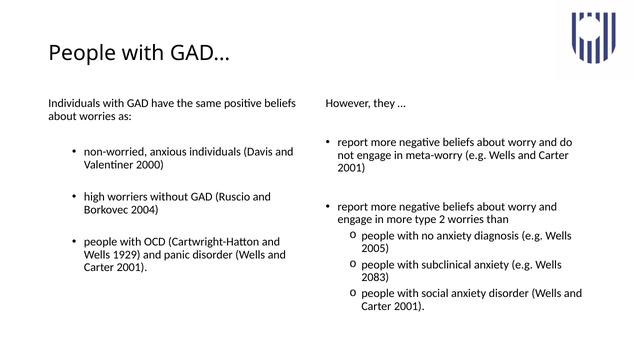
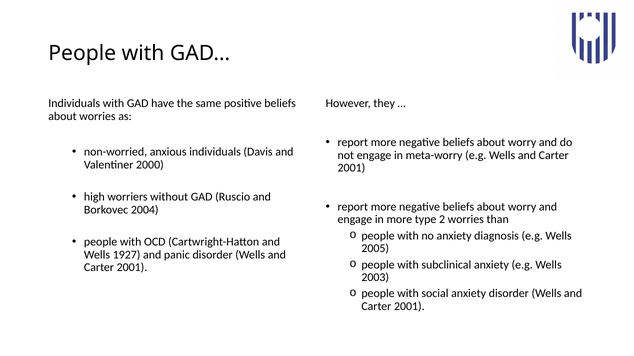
1929: 1929 -> 1927
2083: 2083 -> 2003
